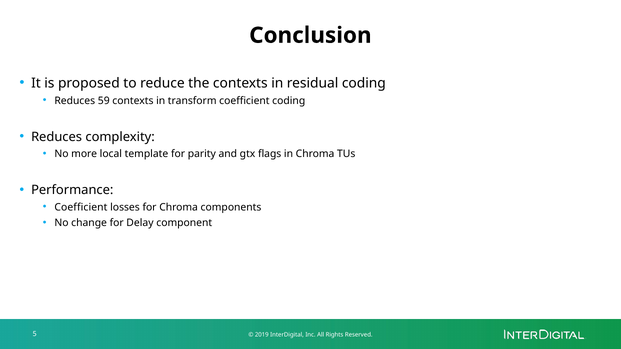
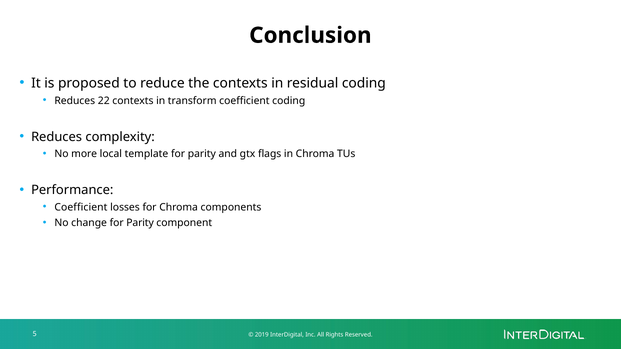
59: 59 -> 22
change for Delay: Delay -> Parity
